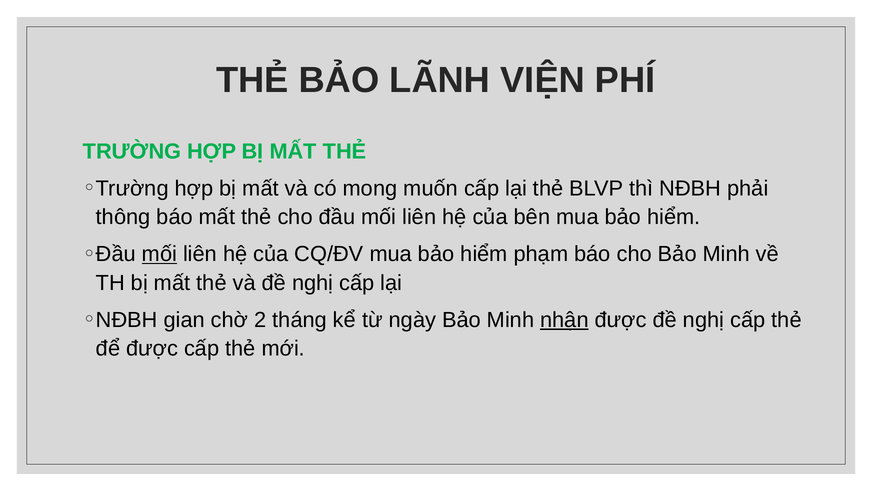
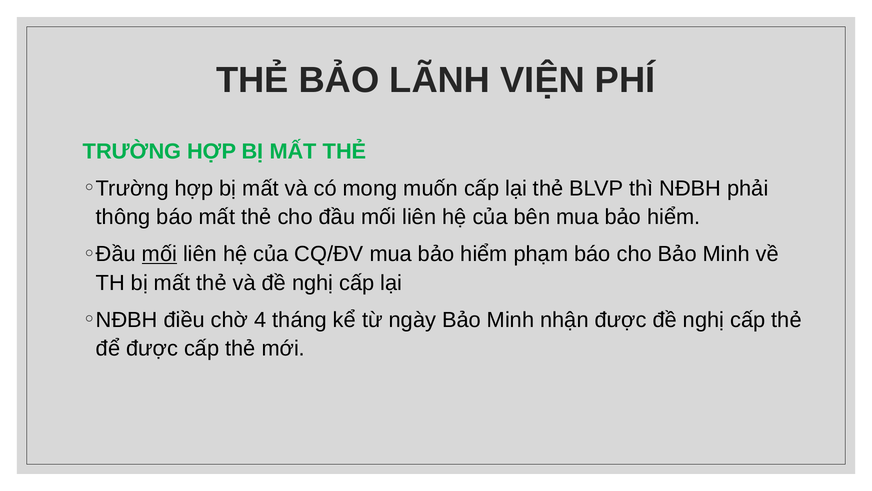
gian: gian -> điều
2: 2 -> 4
nhận underline: present -> none
